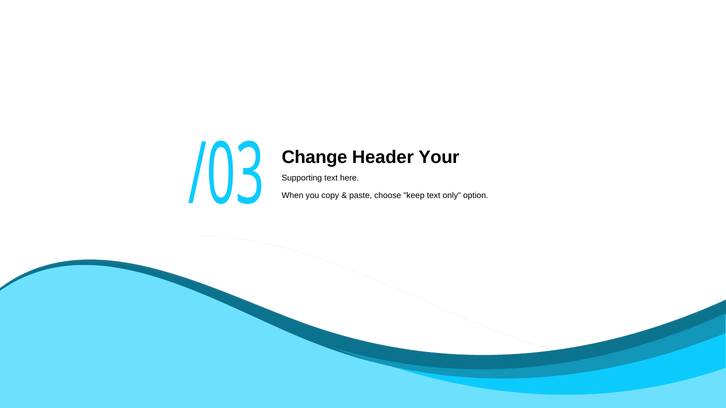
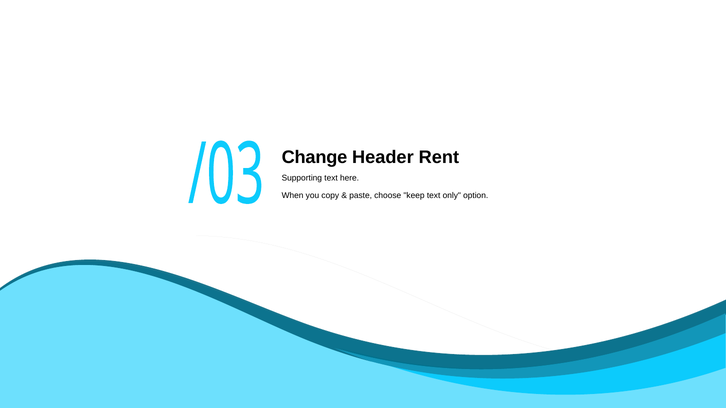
Your: Your -> Rent
